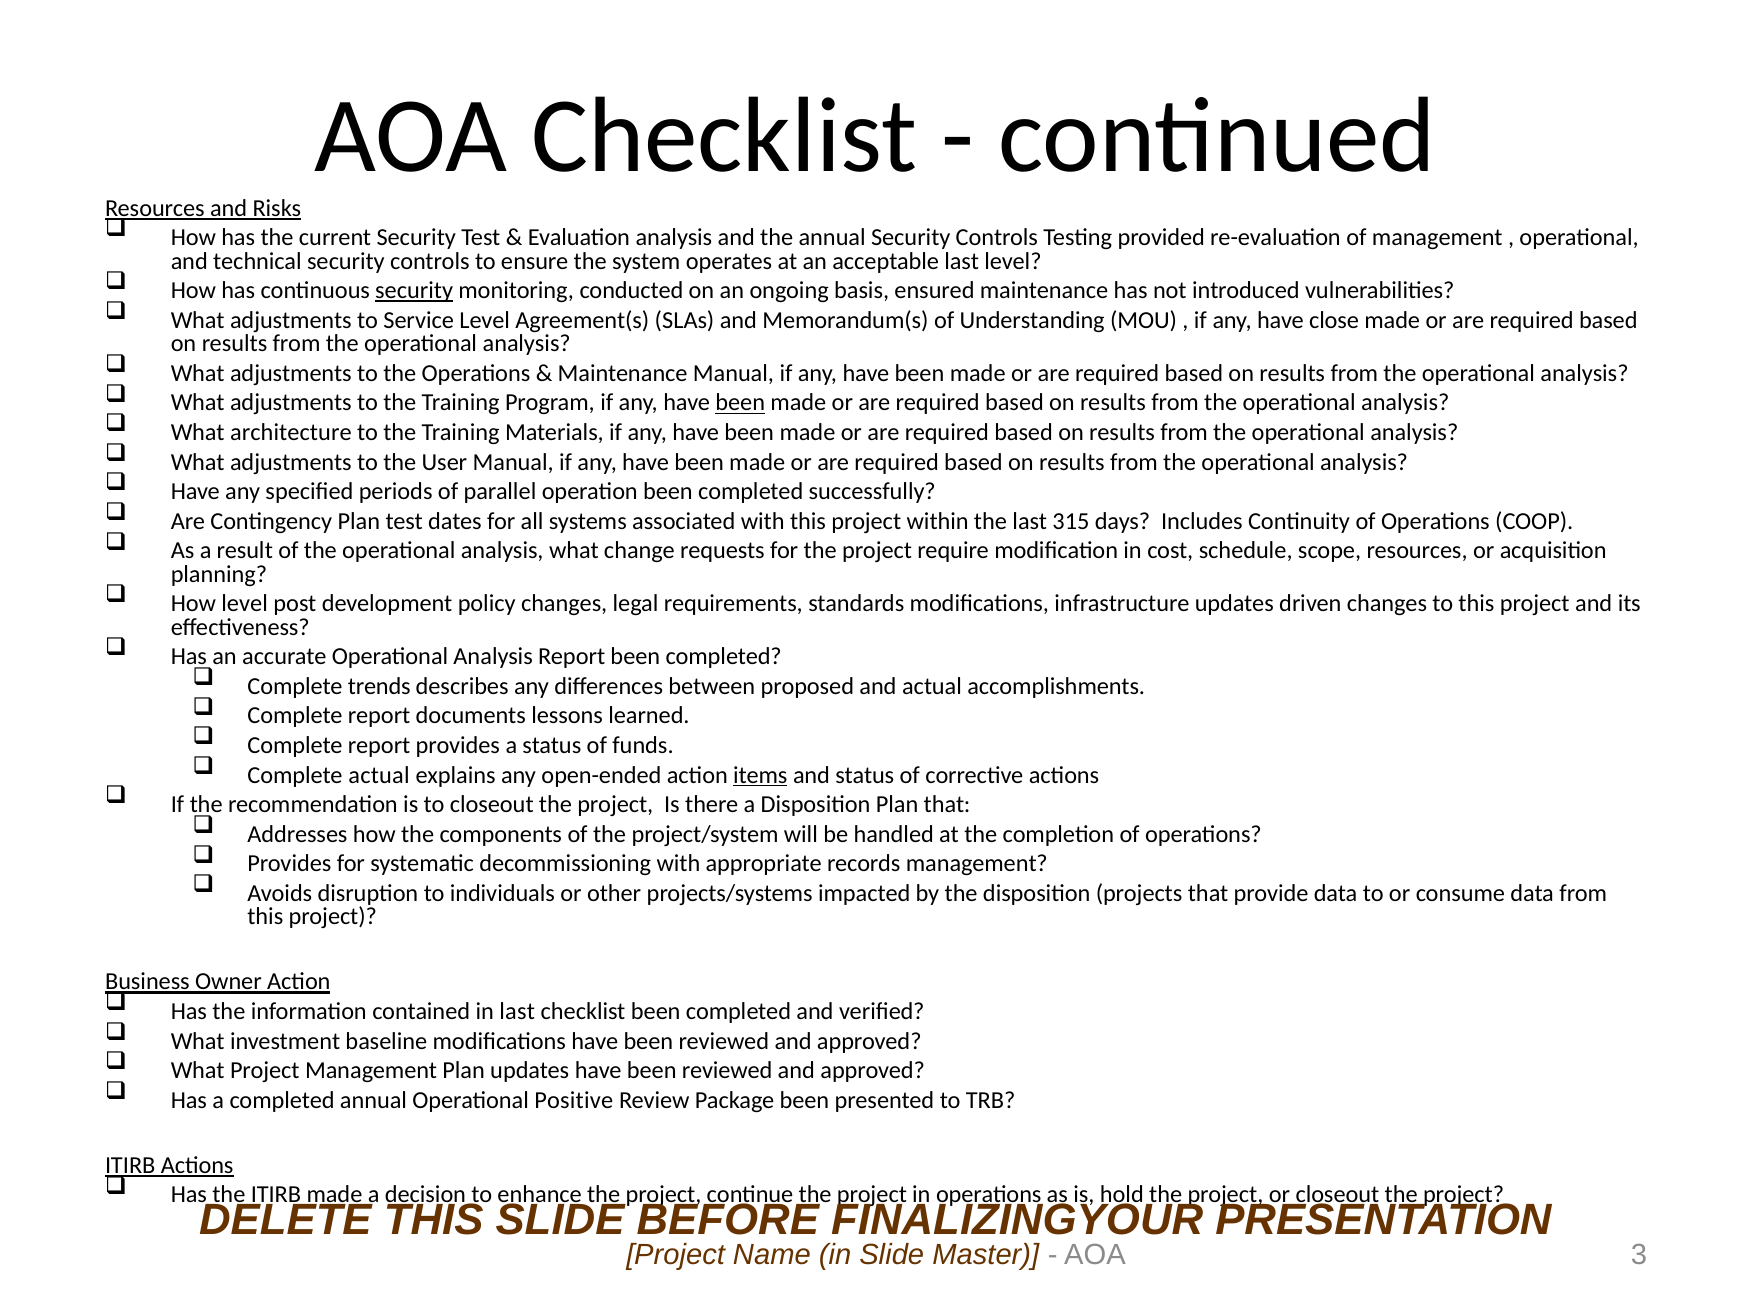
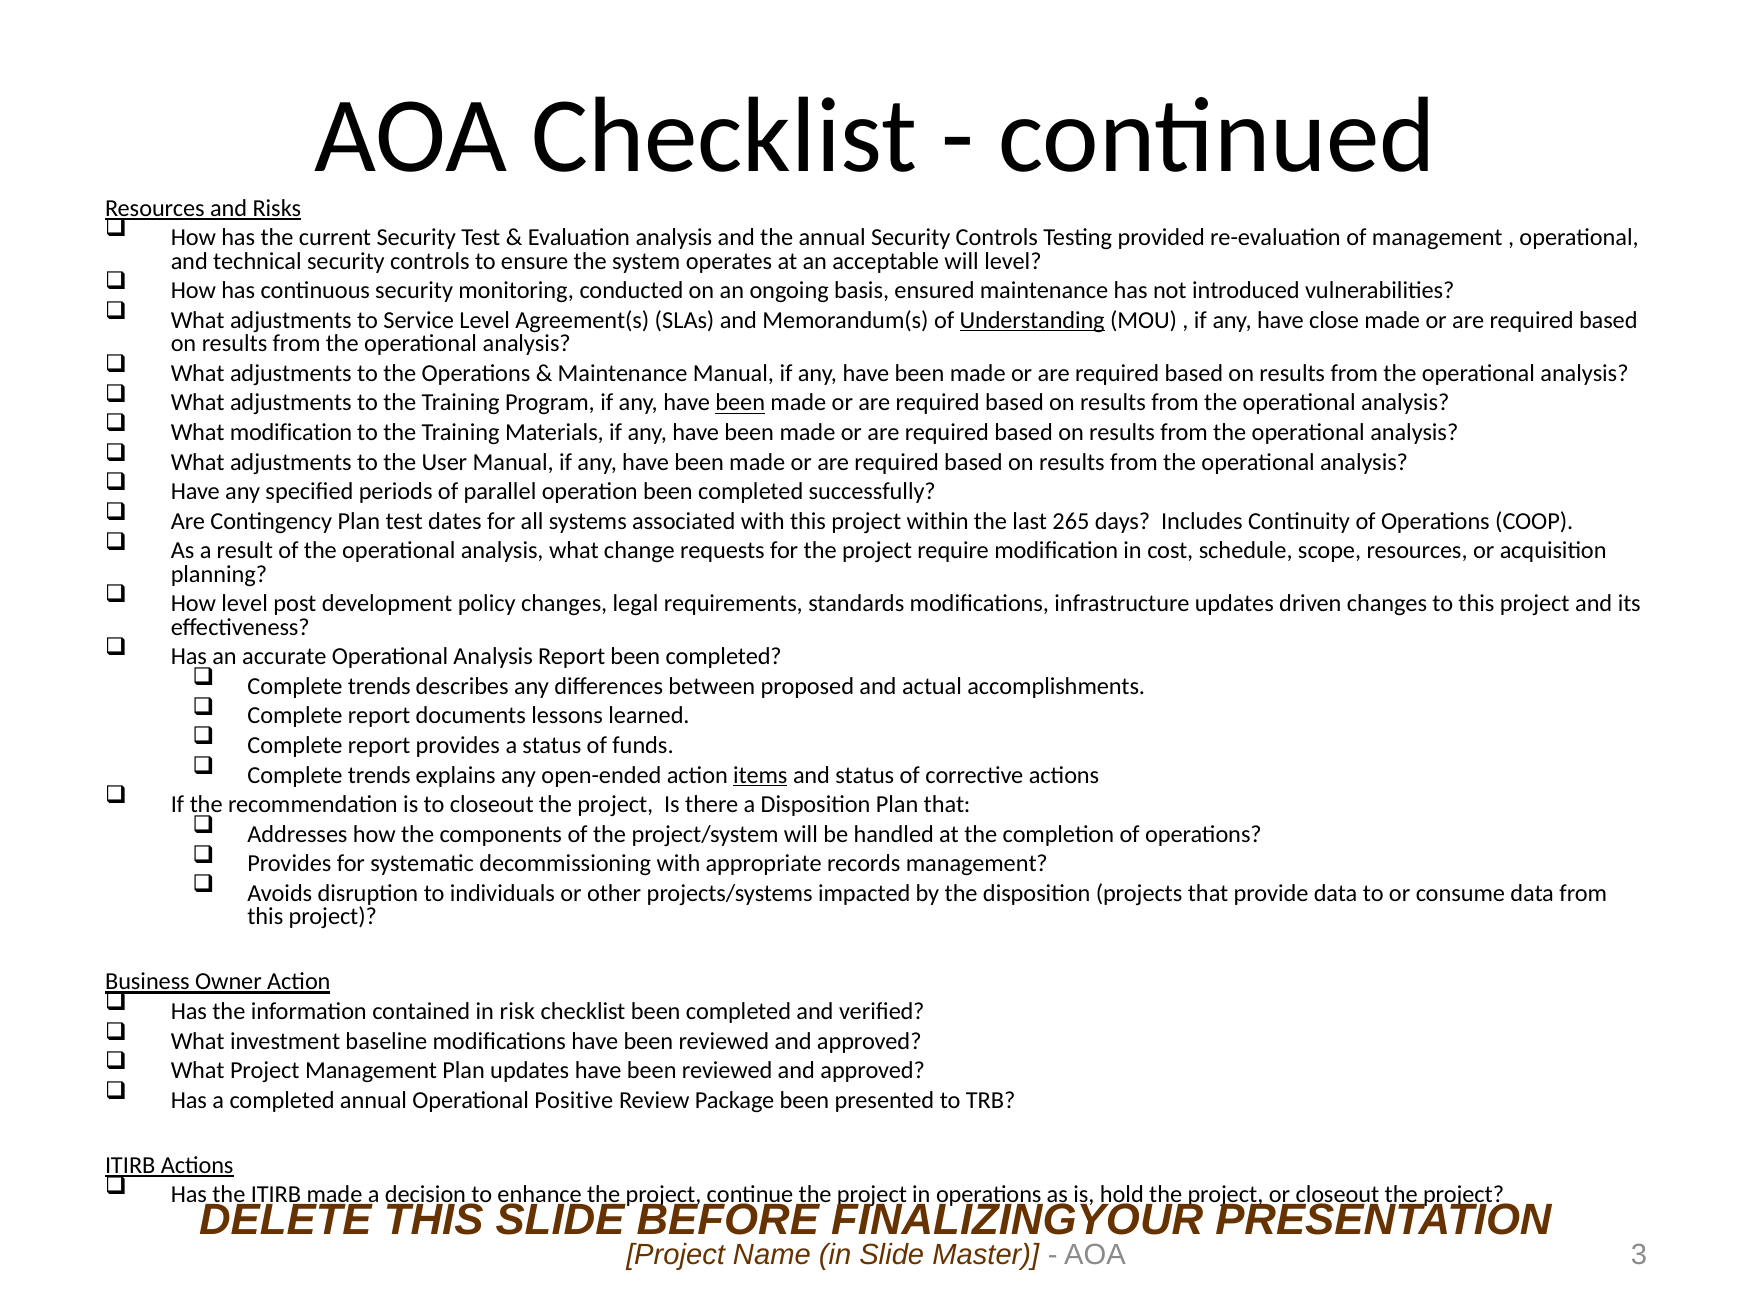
acceptable last: last -> will
security at (414, 291) underline: present -> none
Understanding underline: none -> present
What architecture: architecture -> modification
315: 315 -> 265
actual at (379, 775): actual -> trends
in last: last -> risk
